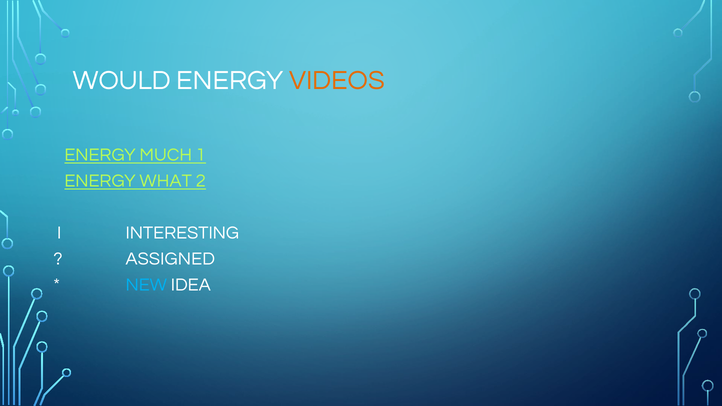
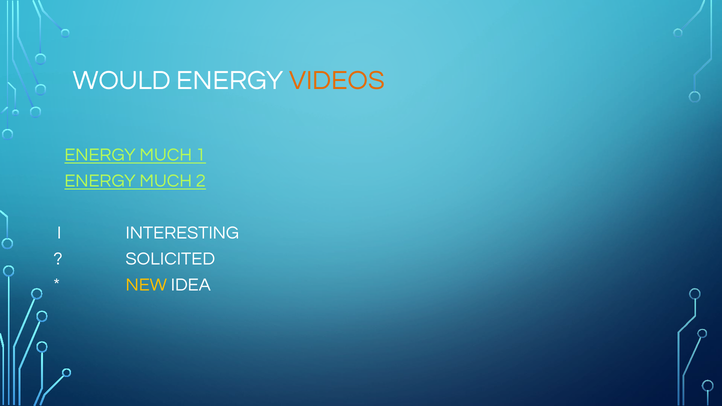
WHAT at (166, 181): WHAT -> MUCH
ASSIGNED: ASSIGNED -> SOLICITED
NEW colour: light blue -> yellow
